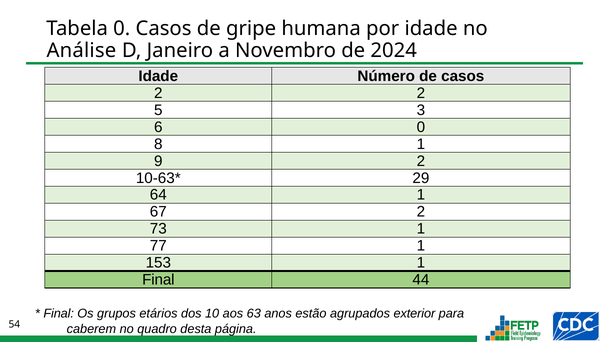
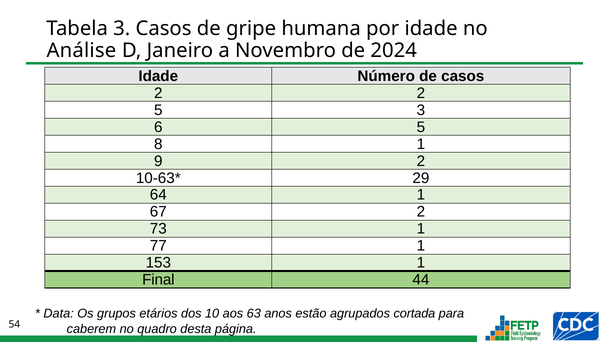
Tabela 0: 0 -> 3
6 0: 0 -> 5
Final at (59, 314): Final -> Data
exterior: exterior -> cortada
